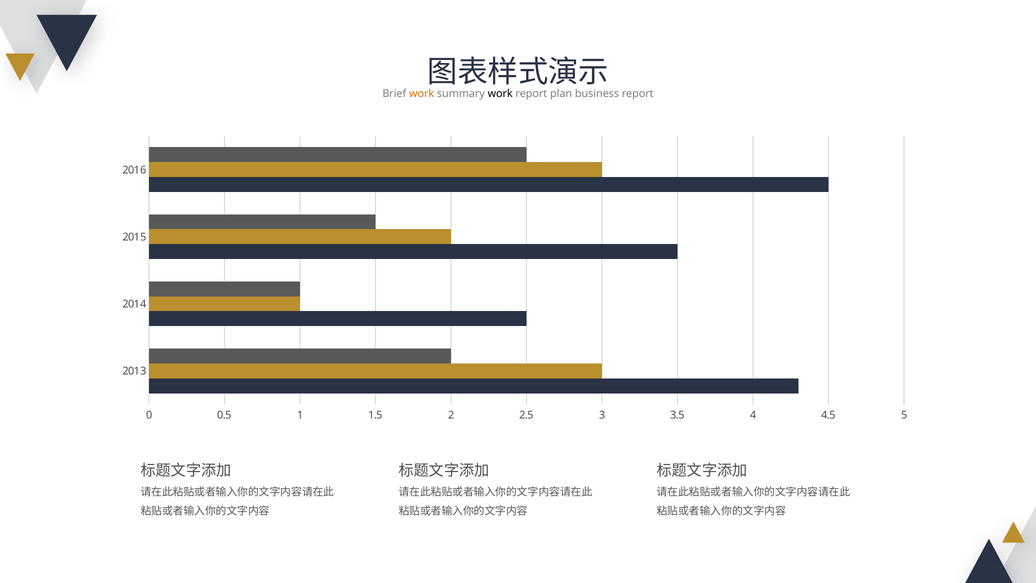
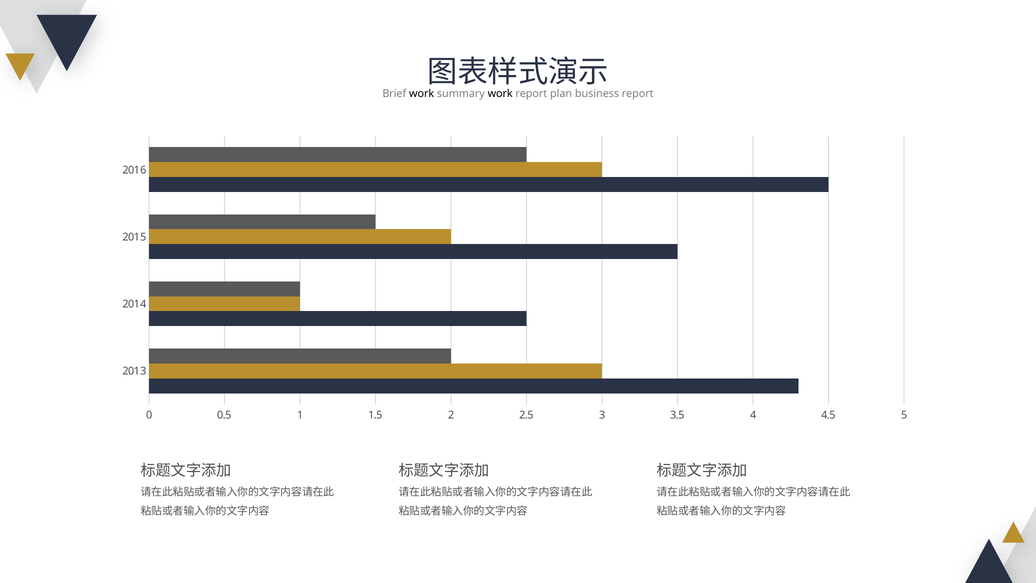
work at (422, 94) colour: orange -> black
